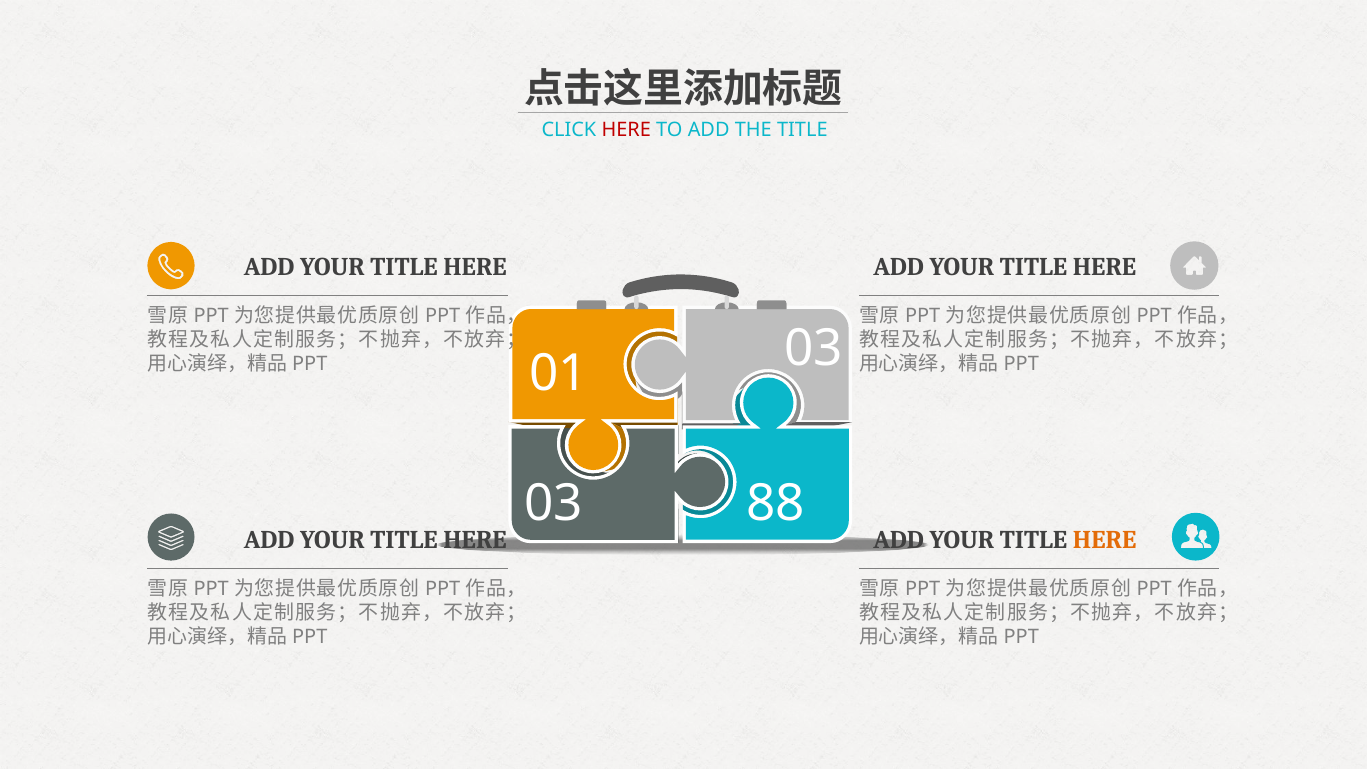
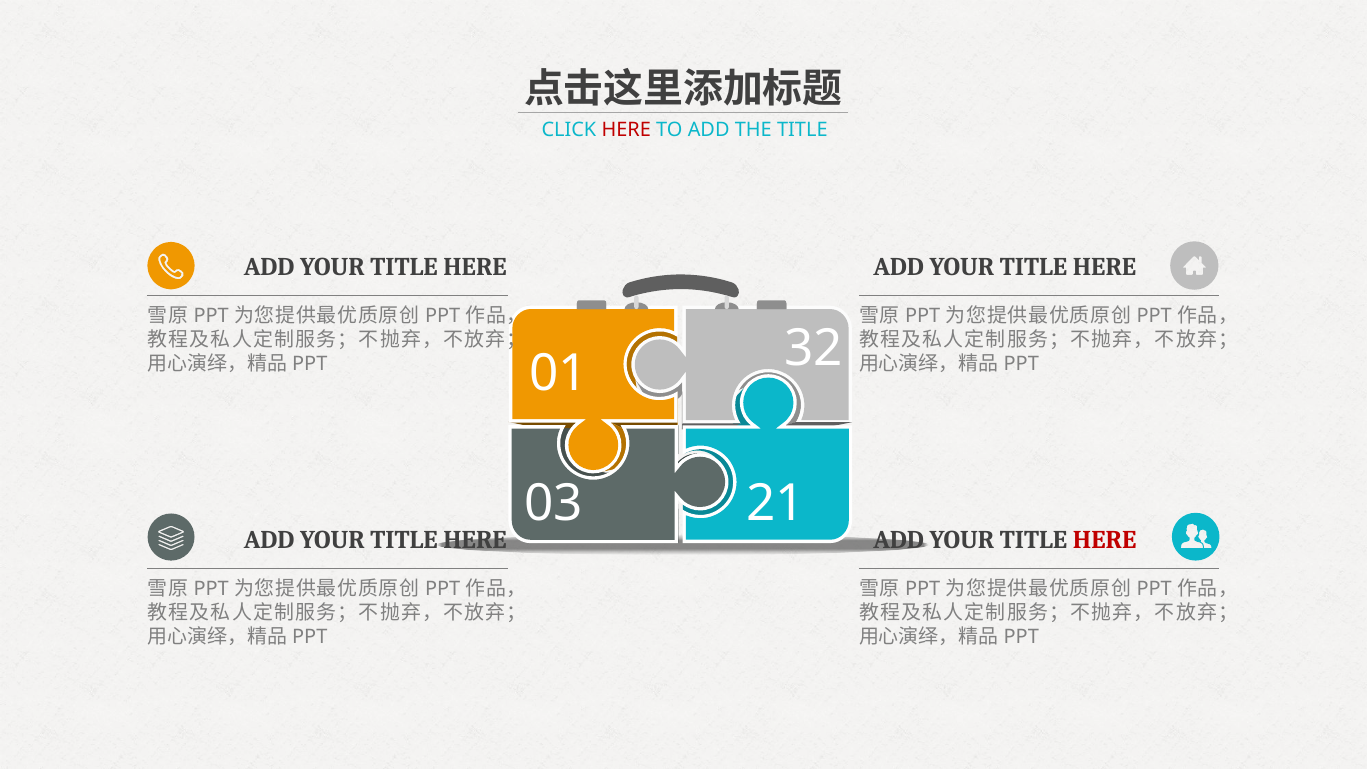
01 03: 03 -> 32
88: 88 -> 21
HERE at (1105, 540) colour: orange -> red
